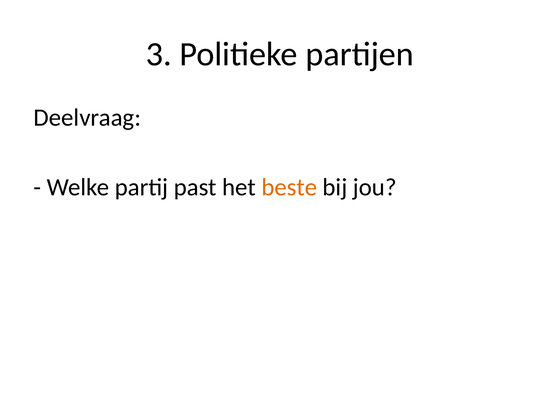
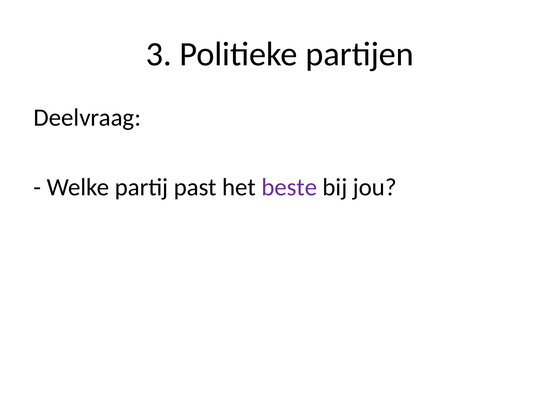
beste colour: orange -> purple
